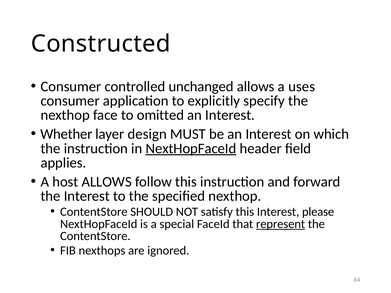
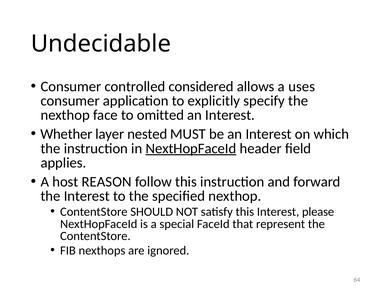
Constructed: Constructed -> Undecidable
unchanged: unchanged -> considered
design: design -> nested
host ALLOWS: ALLOWS -> REASON
represent underline: present -> none
